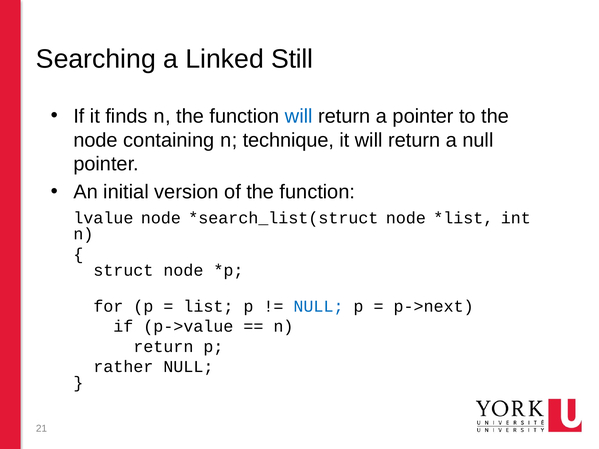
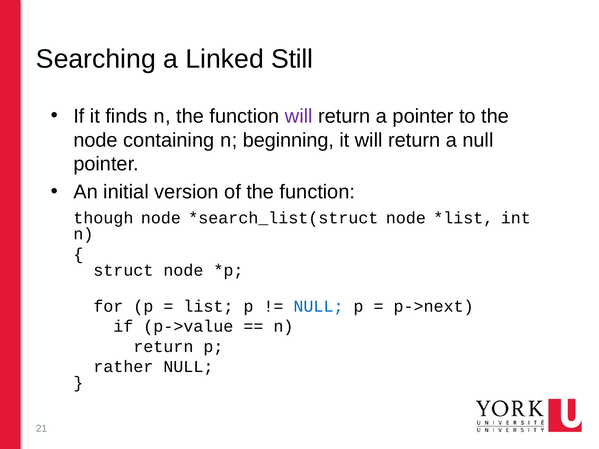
will at (299, 116) colour: blue -> purple
technique: technique -> beginning
lvalue: lvalue -> though
